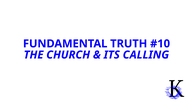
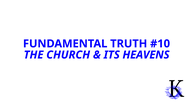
CALLING: CALLING -> HEAVENS
